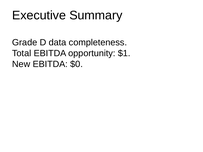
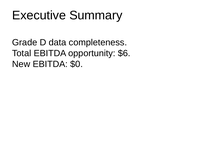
$1: $1 -> $6
